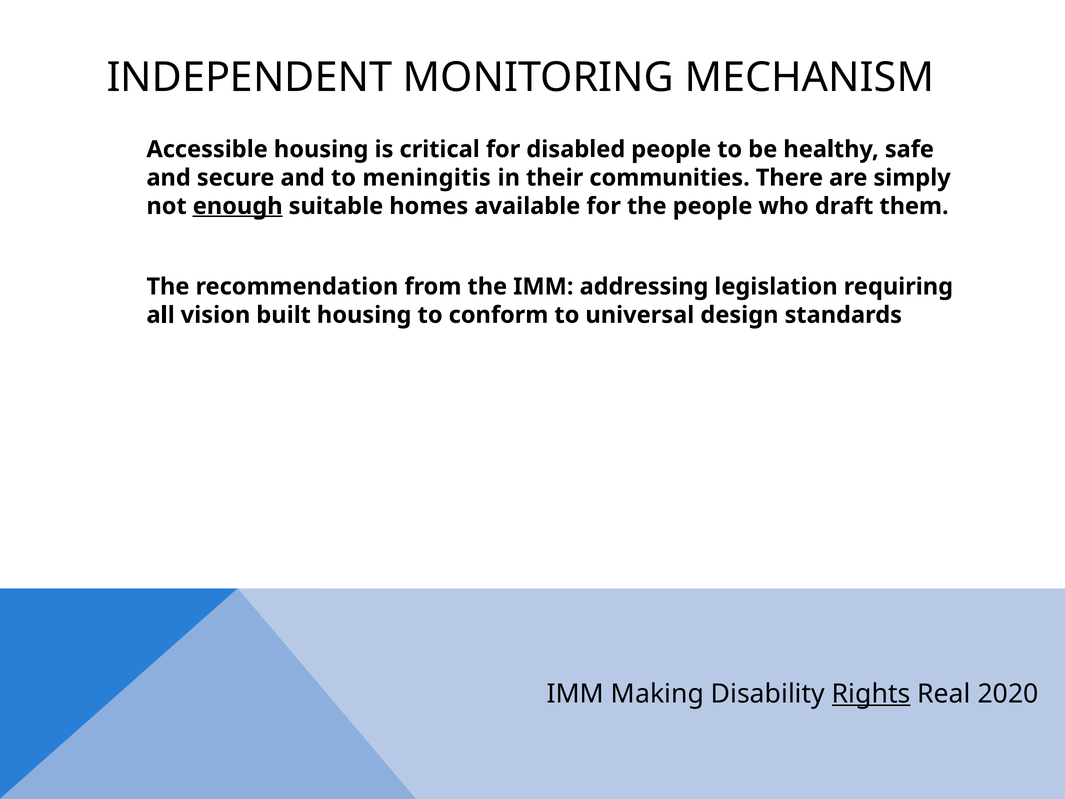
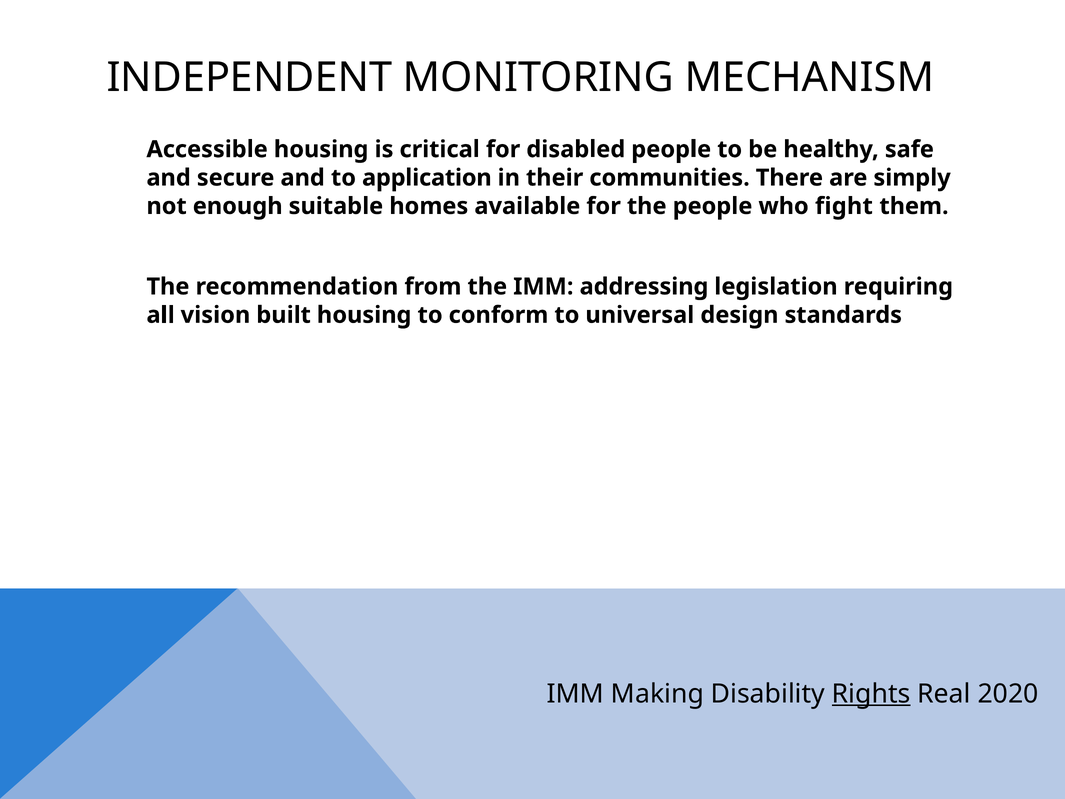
meningitis: meningitis -> application
enough underline: present -> none
draft: draft -> fight
